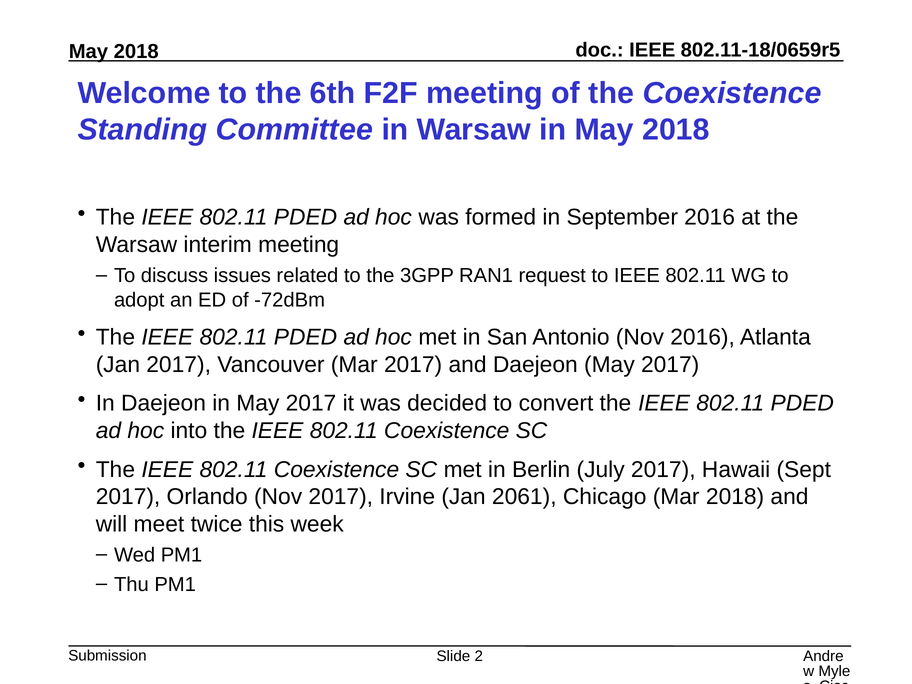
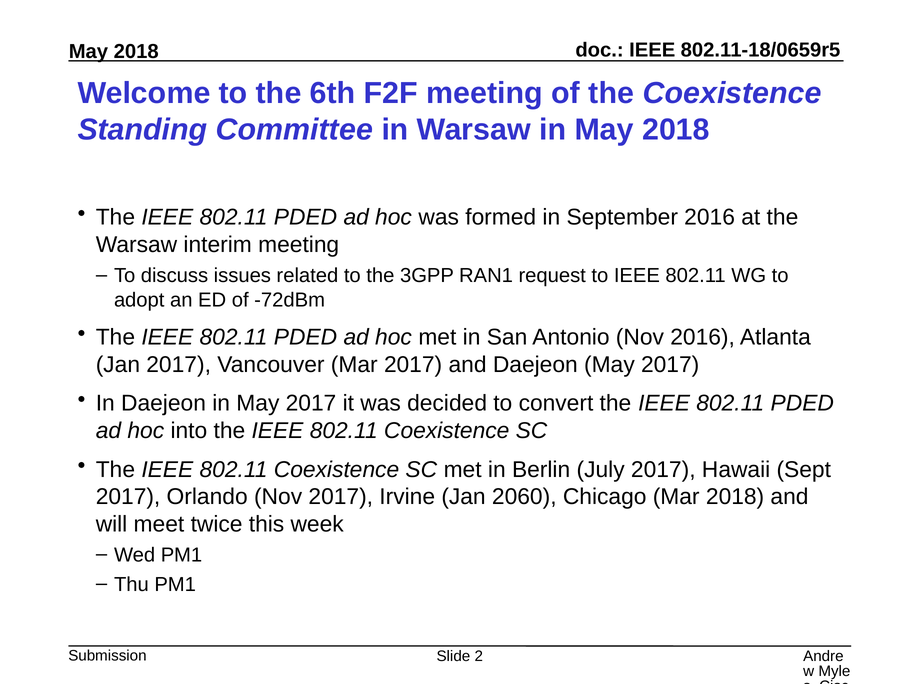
2061: 2061 -> 2060
